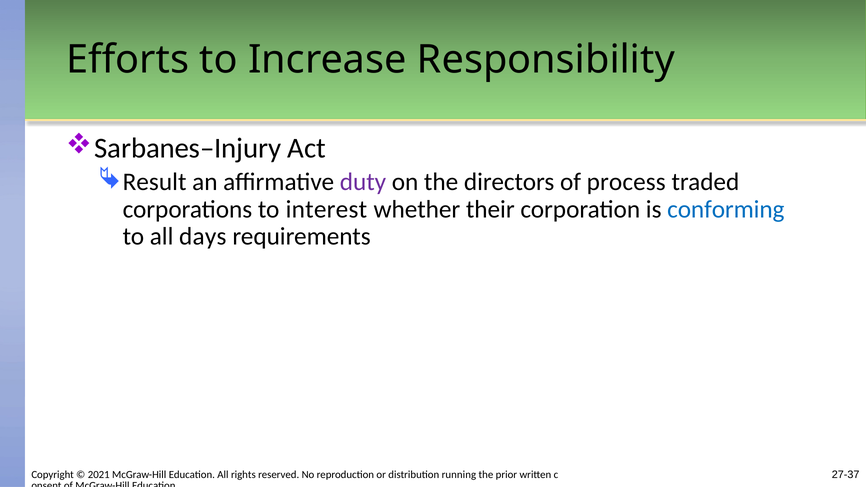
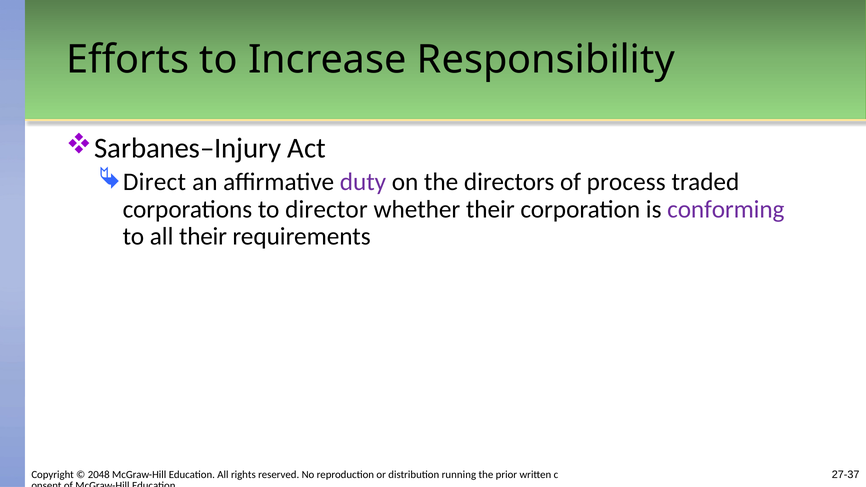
Result: Result -> Direct
interest: interest -> director
conforming colour: blue -> purple
all days: days -> their
2021: 2021 -> 2048
